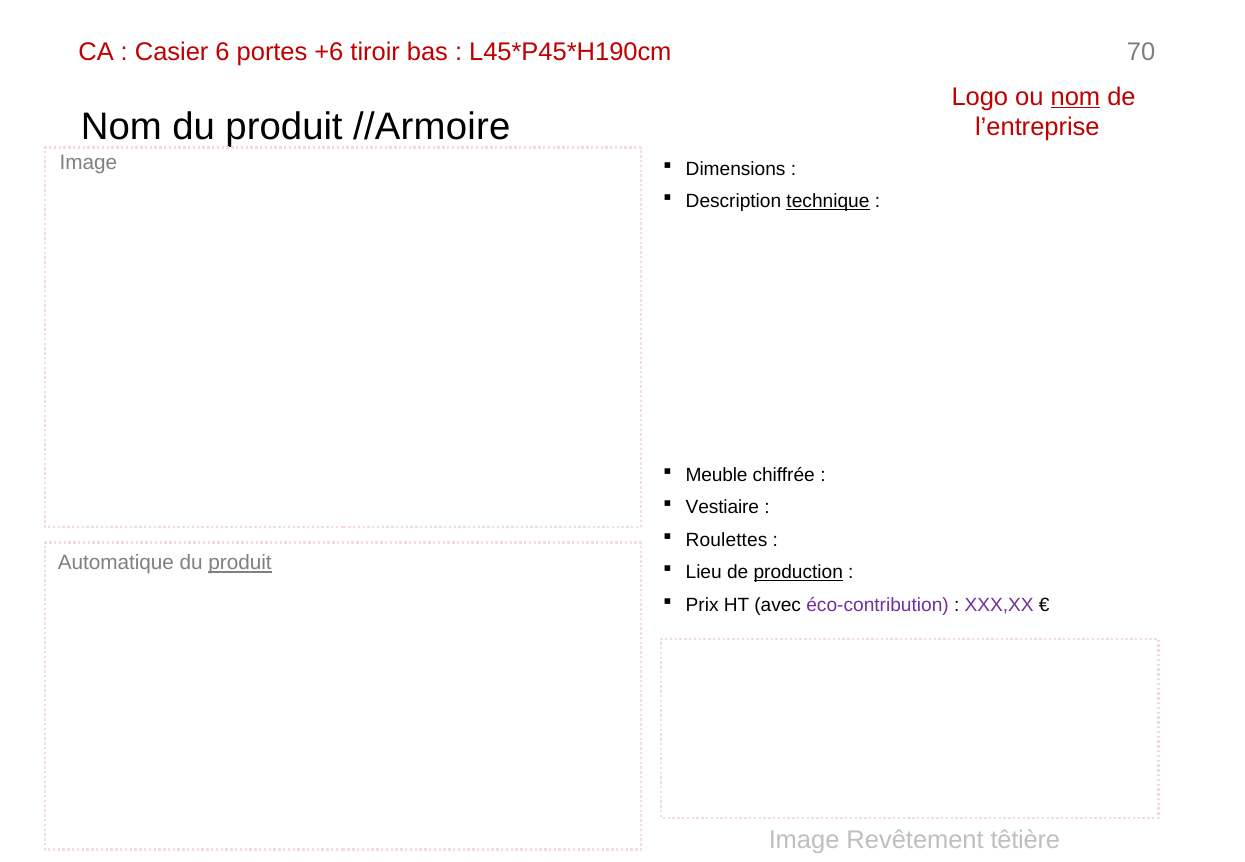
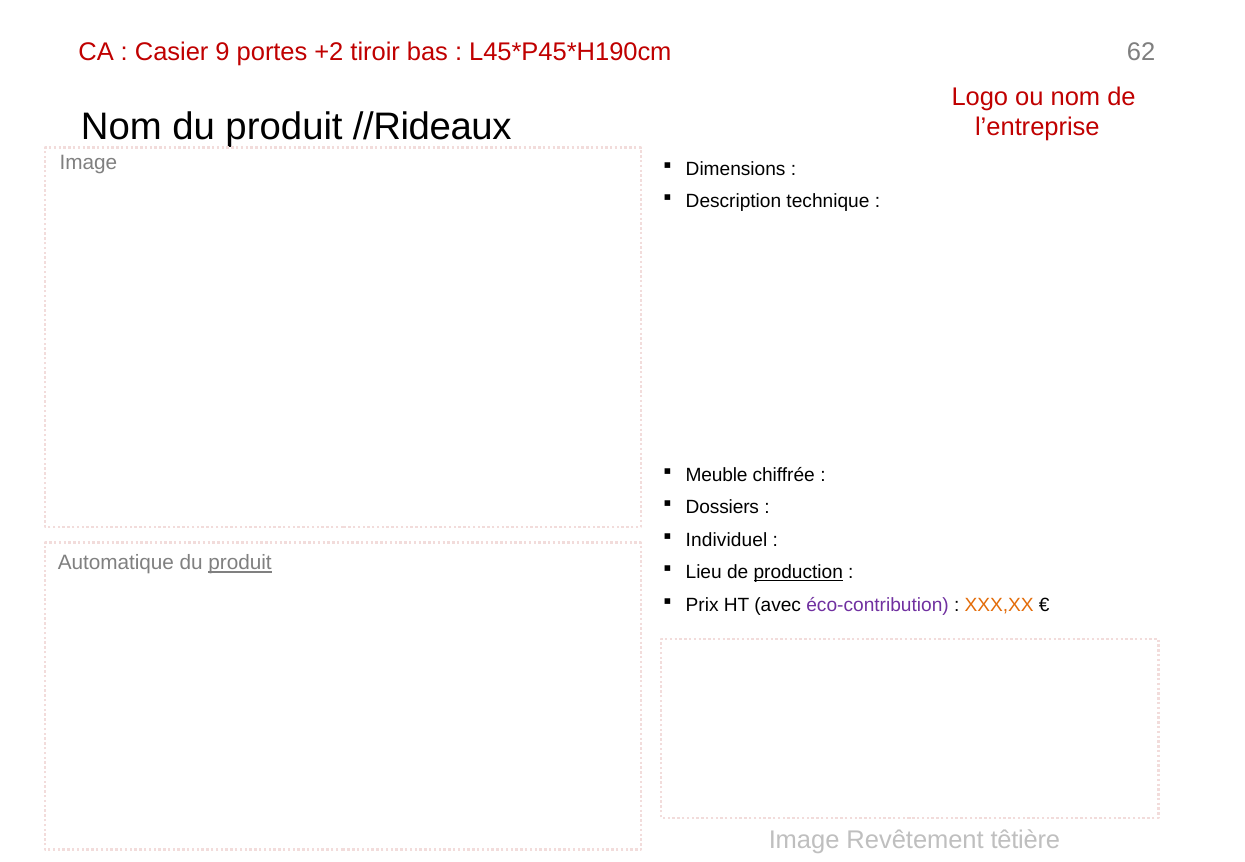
6: 6 -> 9
+6: +6 -> +2
70: 70 -> 62
nom at (1075, 97) underline: present -> none
//Armoire: //Armoire -> //Rideaux
technique underline: present -> none
Vestiaire: Vestiaire -> Dossiers
Roulettes: Roulettes -> Individuel
XXX,XX colour: purple -> orange
